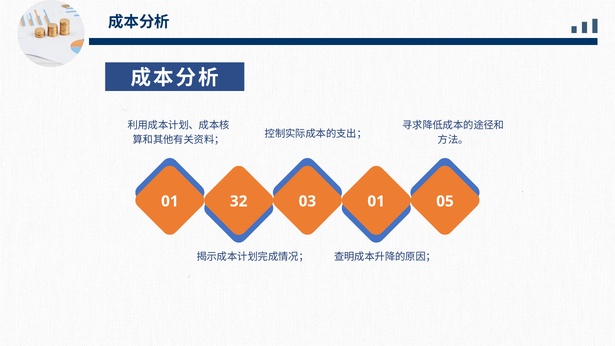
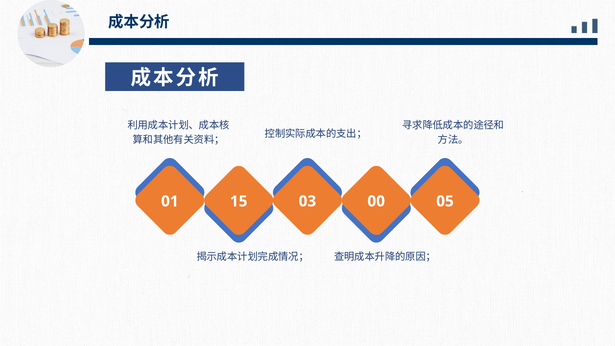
32: 32 -> 15
03 01: 01 -> 00
